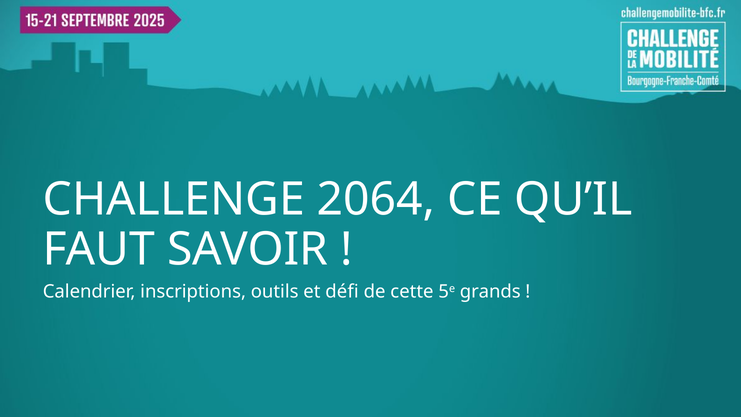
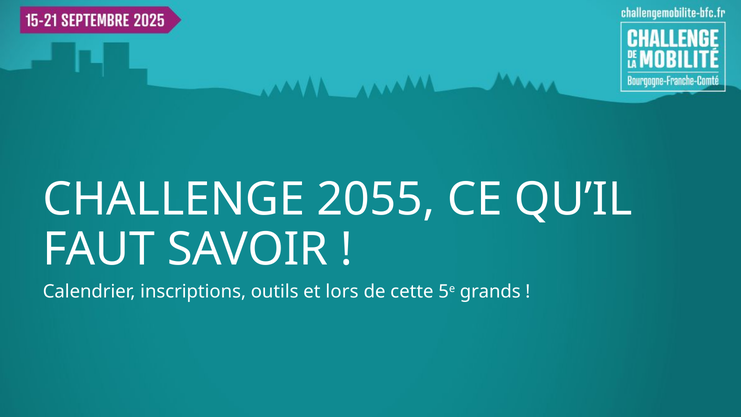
2064: 2064 -> 2055
défi: défi -> lors
